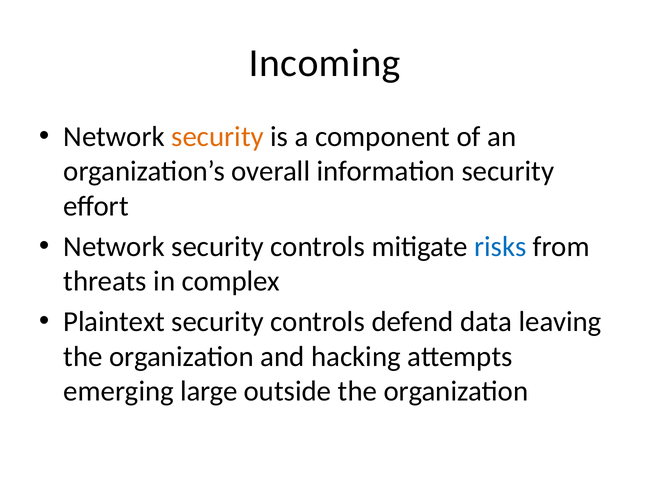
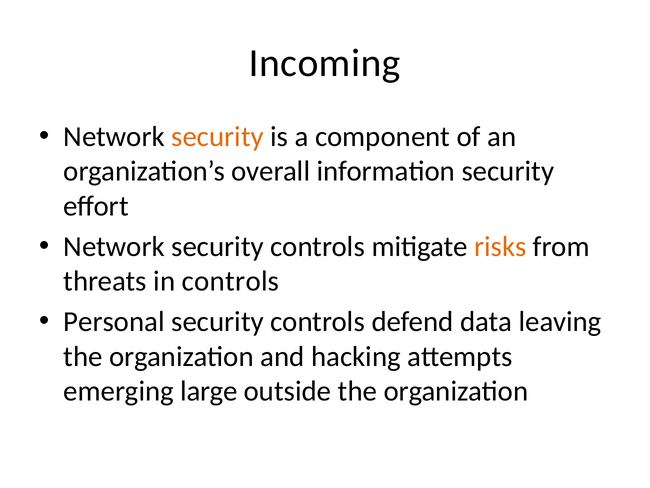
risks colour: blue -> orange
in complex: complex -> controls
Plaintext: Plaintext -> Personal
